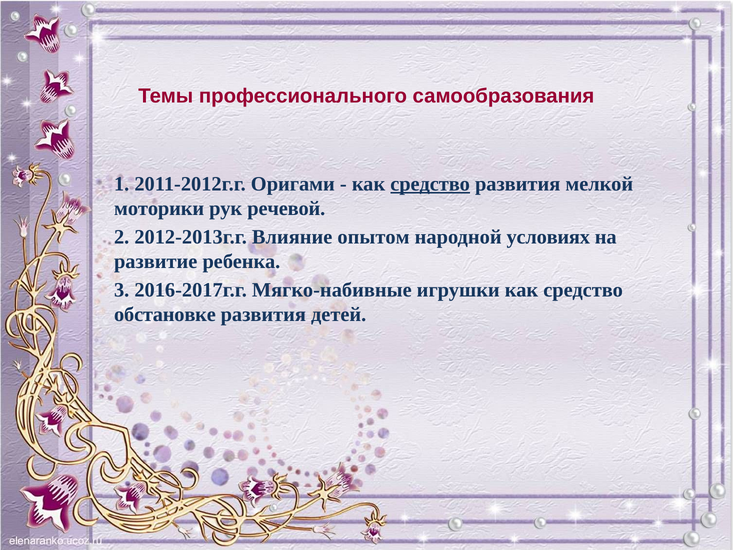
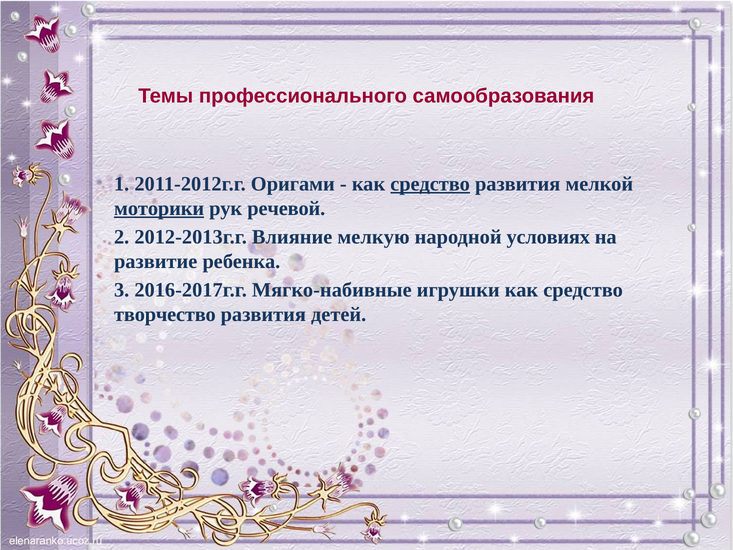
моторики underline: none -> present
опытом: опытом -> мелкую
обстановке: обстановке -> творчество
